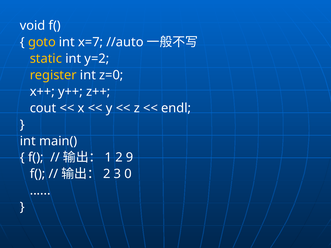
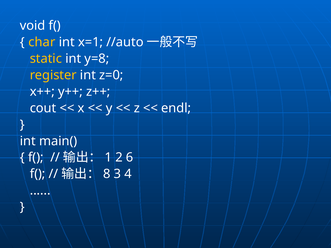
goto: goto -> char
x=7: x=7 -> x=1
y=2: y=2 -> y=8
9: 9 -> 6
2 at (107, 174): 2 -> 8
0: 0 -> 4
